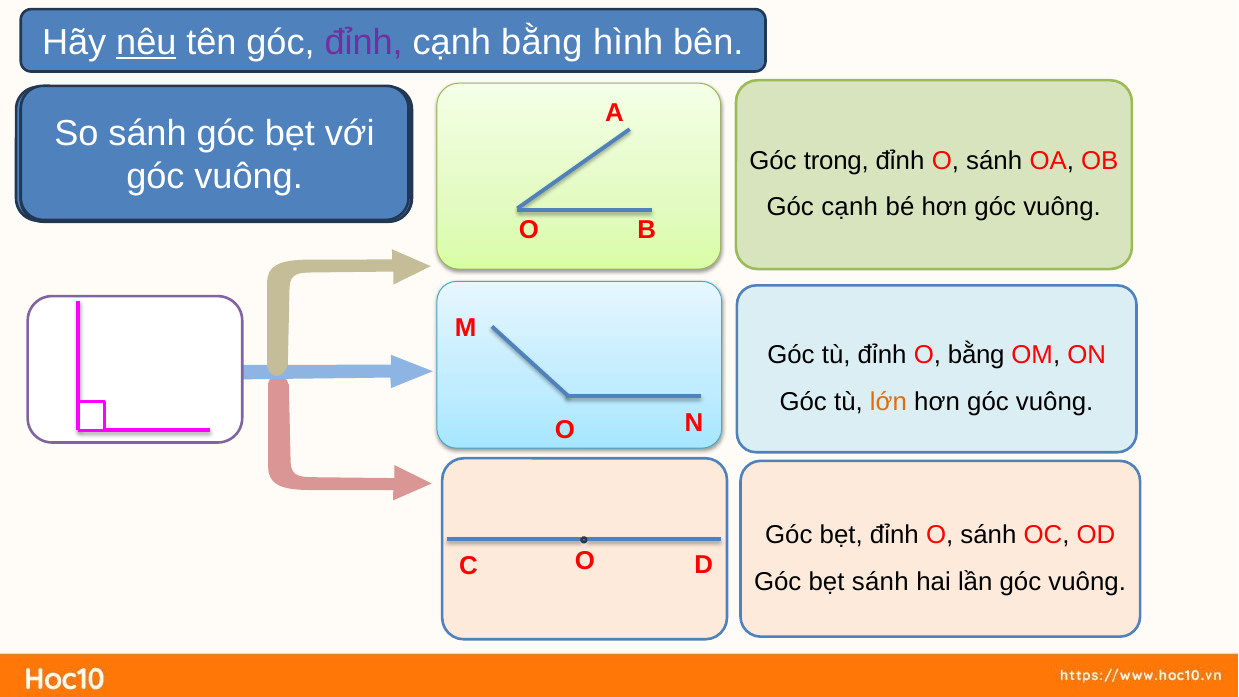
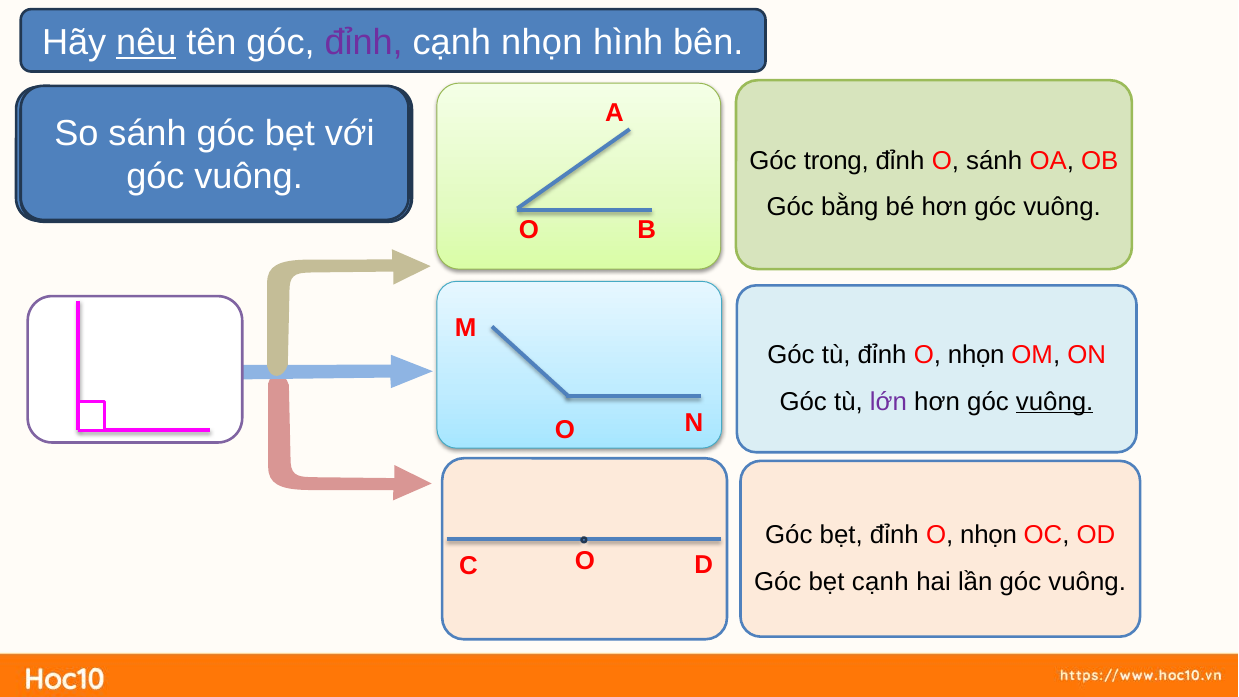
cạnh bằng: bằng -> nhọn
Góc cạnh: cạnh -> bằng
tù đỉnh O bằng: bằng -> nhọn
lớn colour: orange -> purple
vuông at (1055, 402) underline: none -> present
bẹt đỉnh O sánh: sánh -> nhọn
bẹt sánh: sánh -> cạnh
